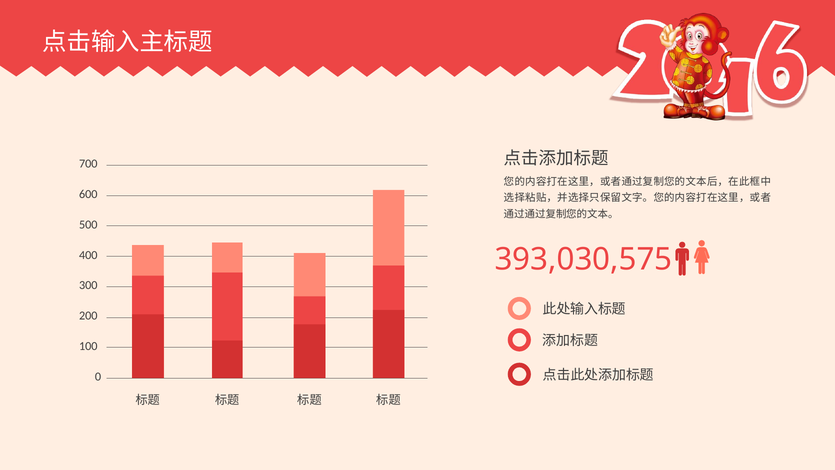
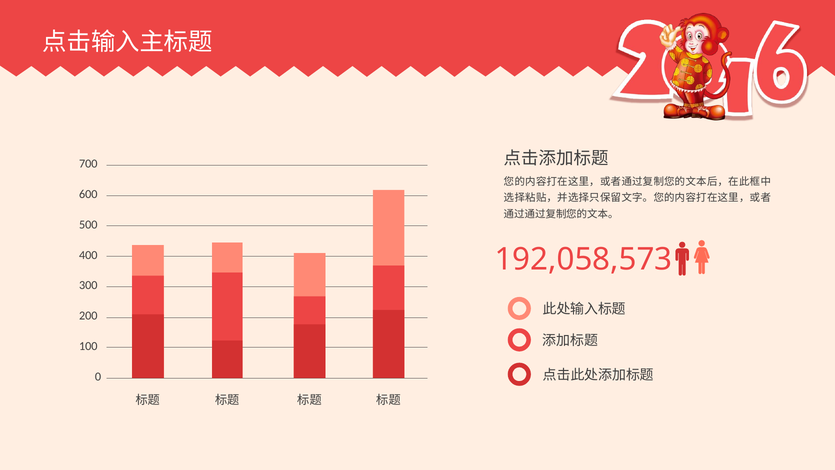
393,030,575: 393,030,575 -> 192,058,573
